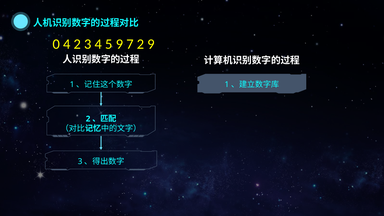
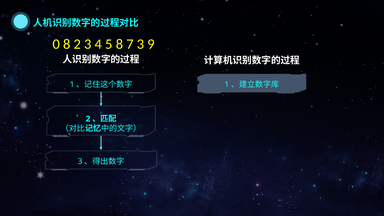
0 4: 4 -> 8
5 9: 9 -> 8
7 2: 2 -> 3
